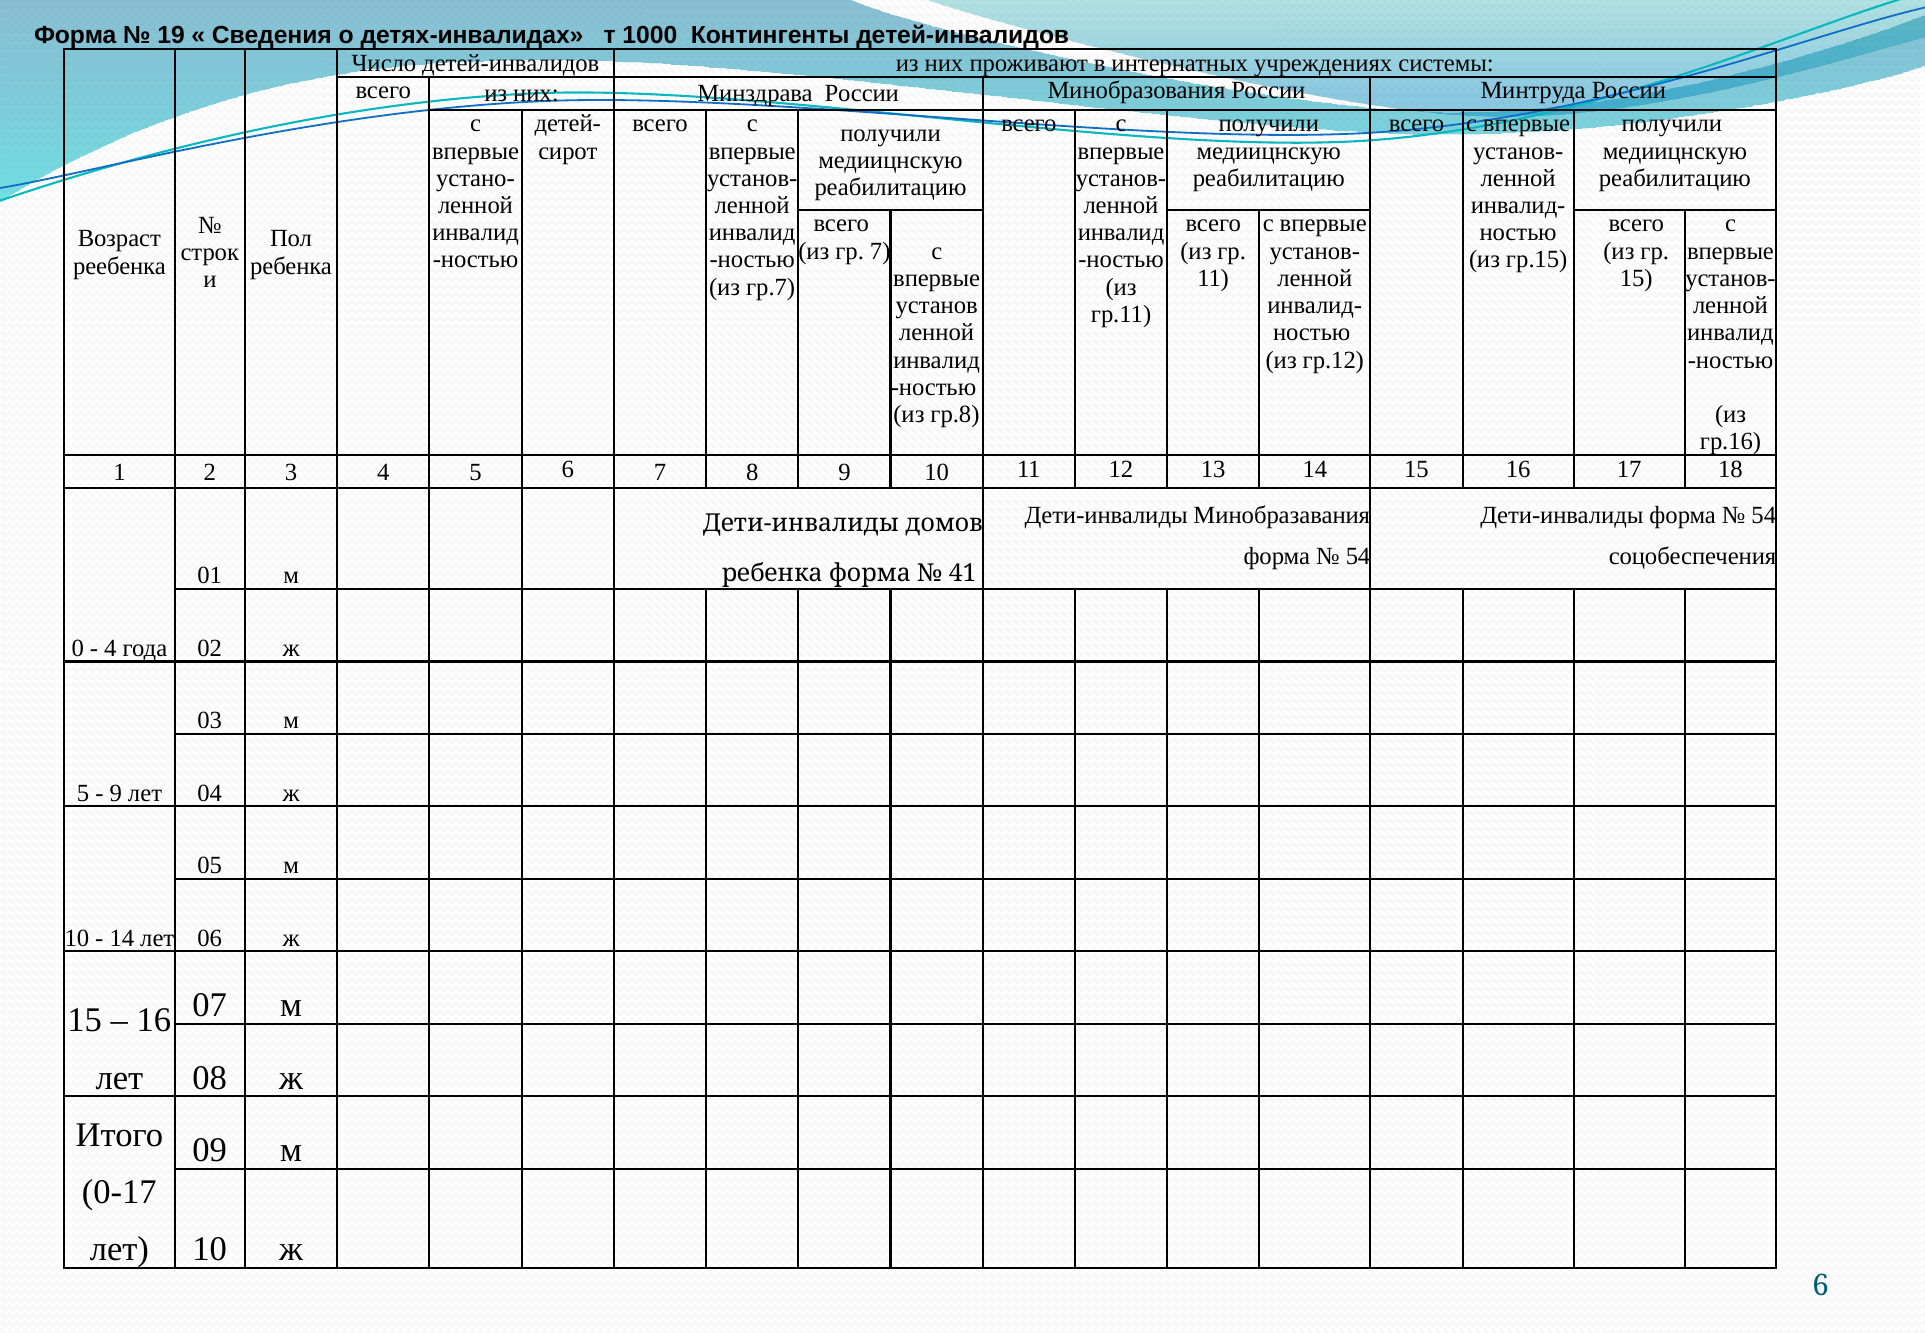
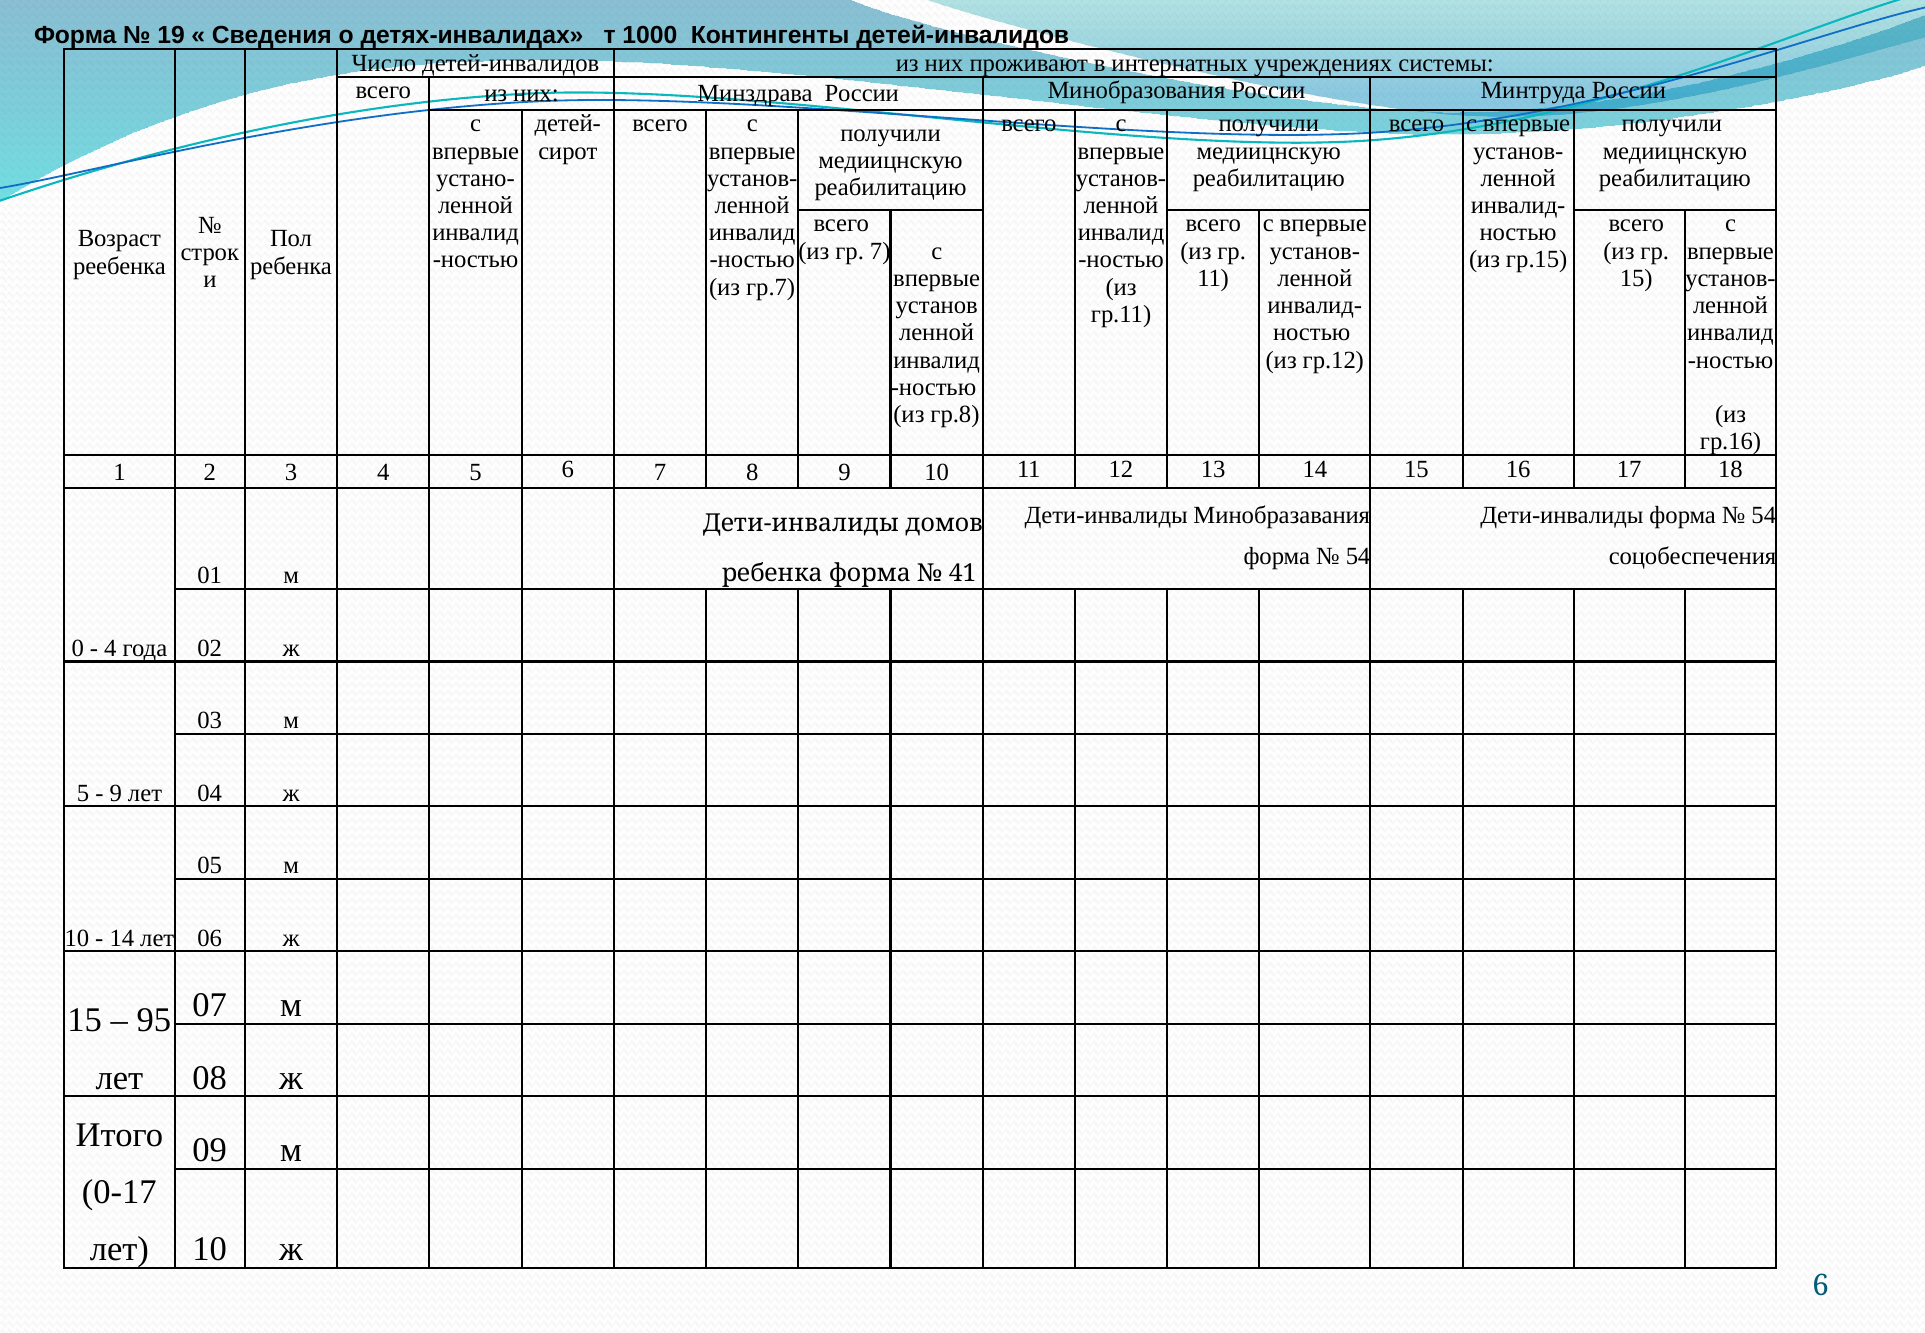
16 at (154, 1020): 16 -> 95
